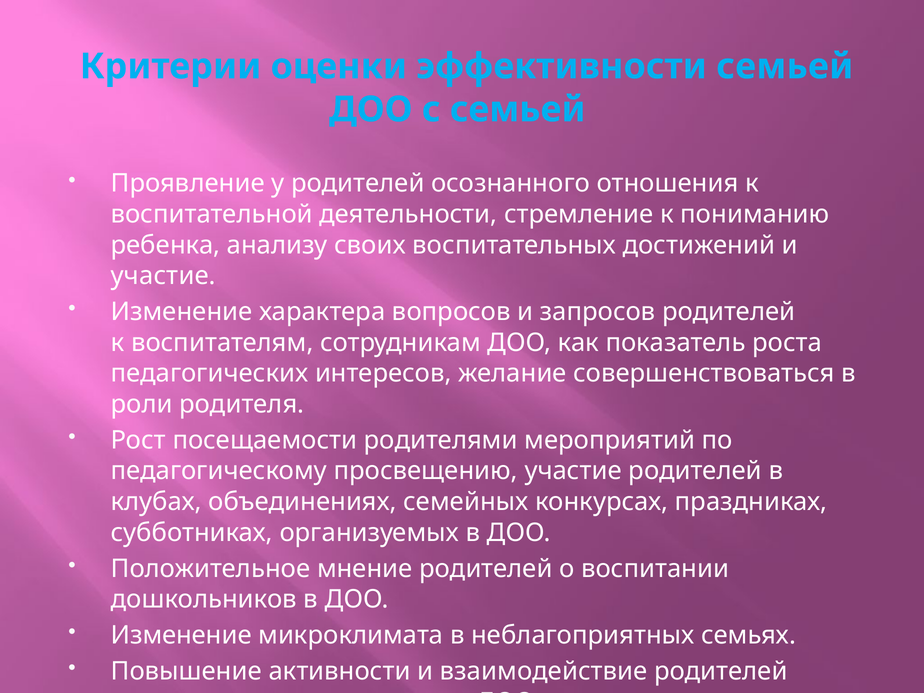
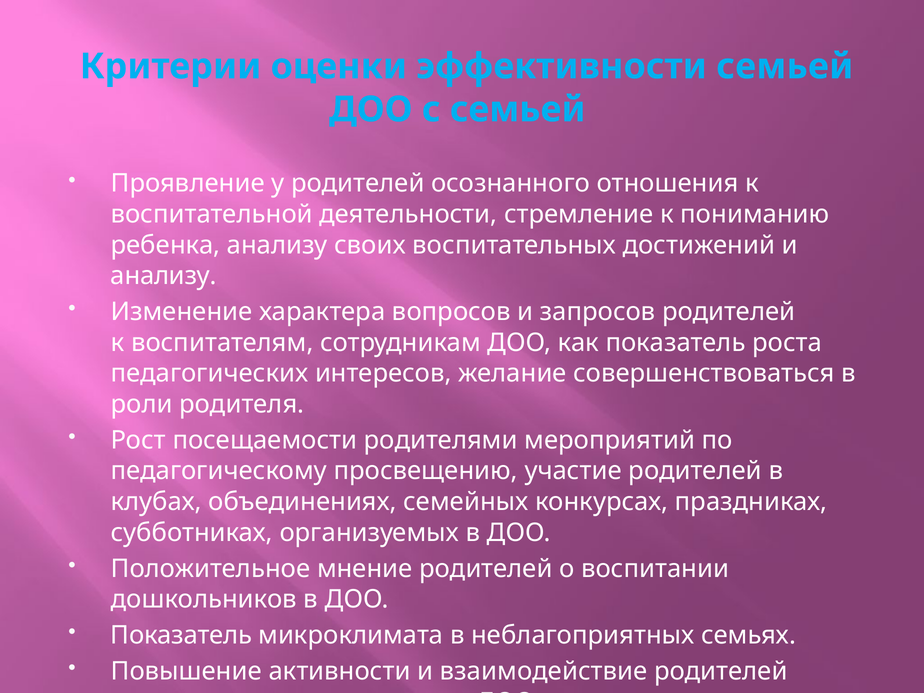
участие at (163, 276): участие -> анализу
Изменение at (181, 635): Изменение -> Показатель
